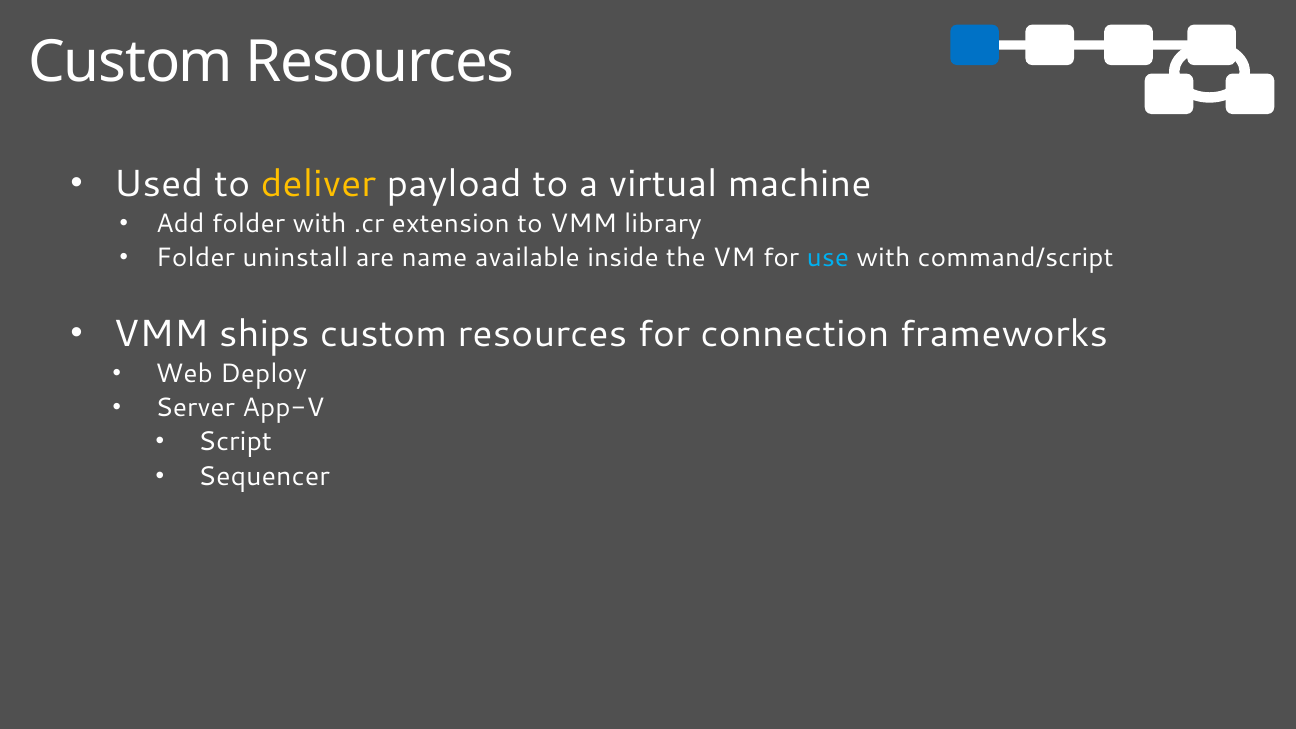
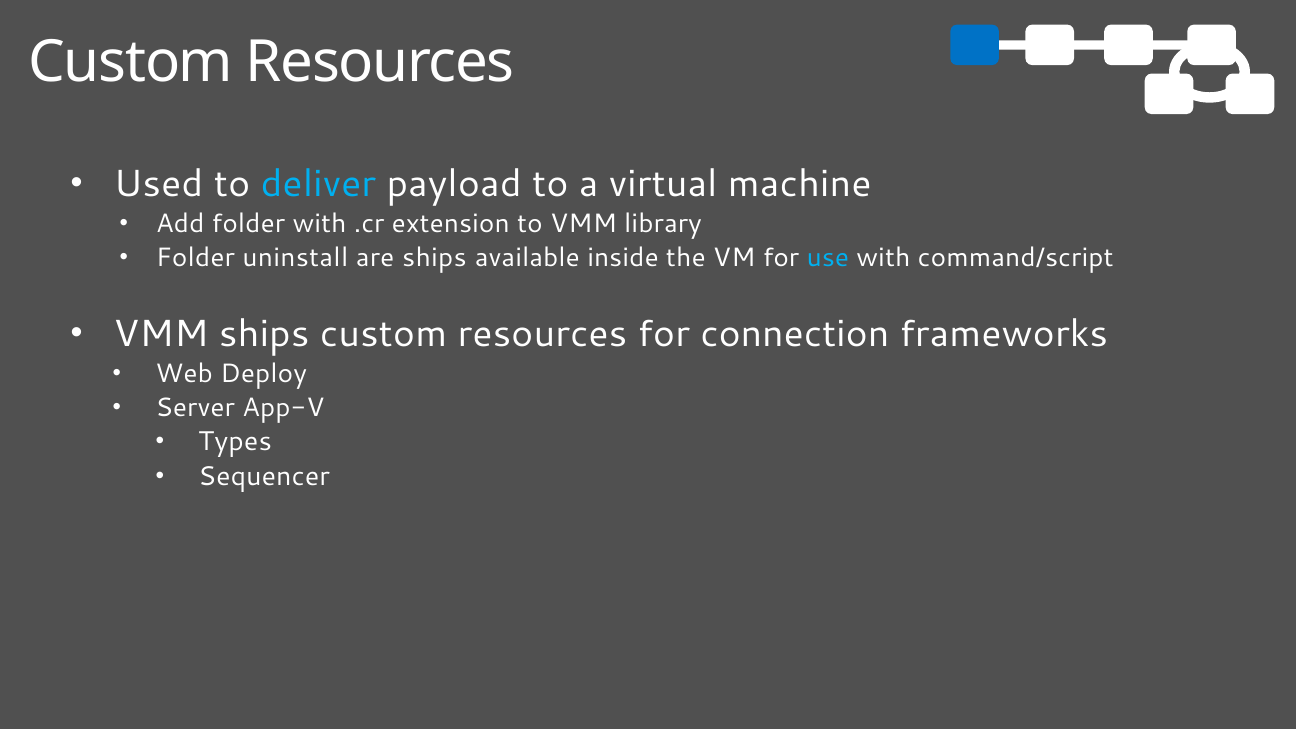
deliver colour: yellow -> light blue
are name: name -> ships
Script: Script -> Types
